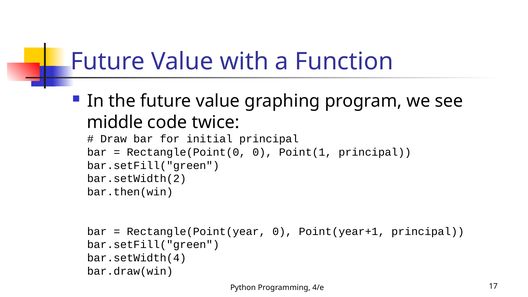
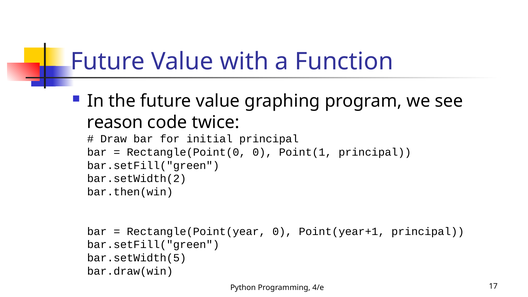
middle: middle -> reason
bar.setWidth(4: bar.setWidth(4 -> bar.setWidth(5
